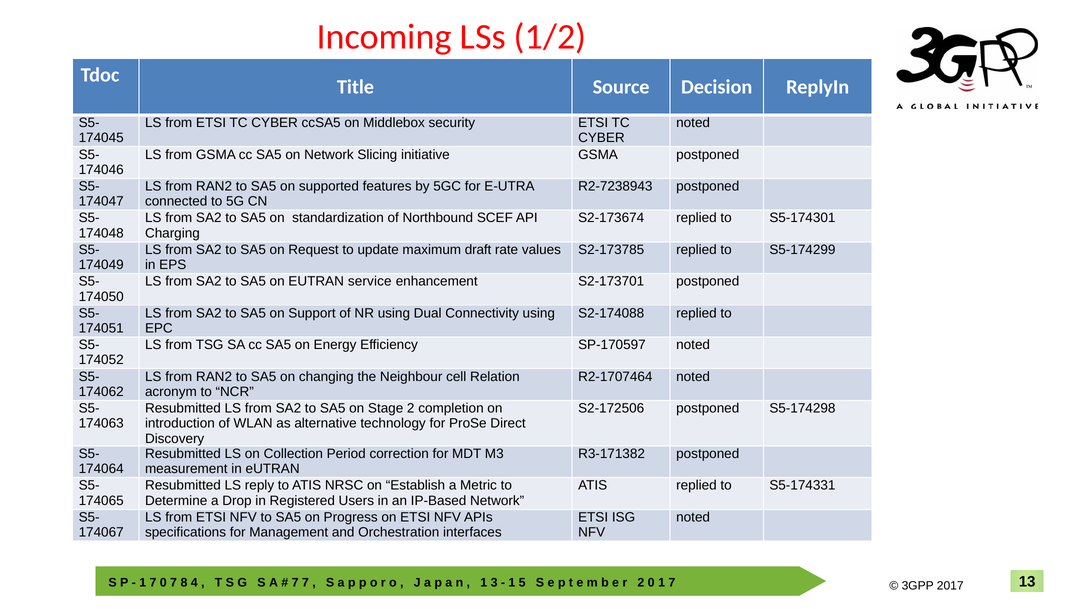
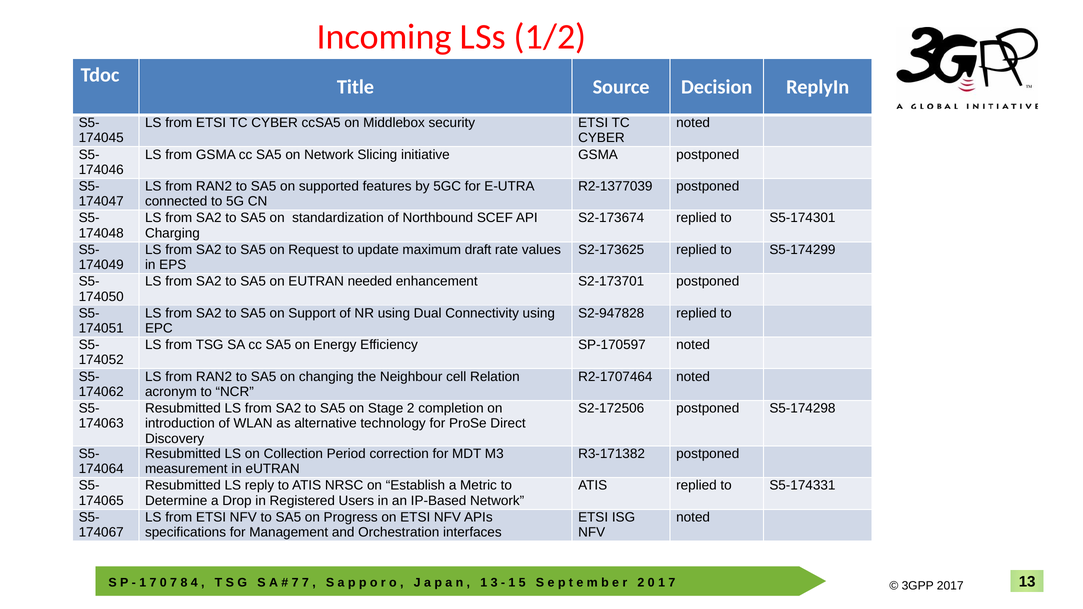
R2-7238943: R2-7238943 -> R2-1377039
S2-173785: S2-173785 -> S2-173625
service: service -> needed
S2-174088: S2-174088 -> S2-947828
